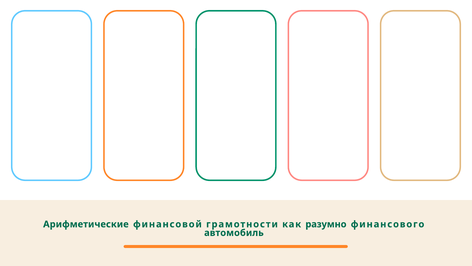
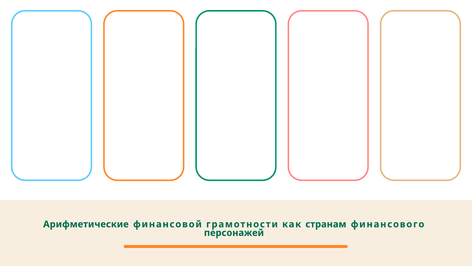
разумно: разумно -> странам
автомобиль: автомобиль -> персонажей
